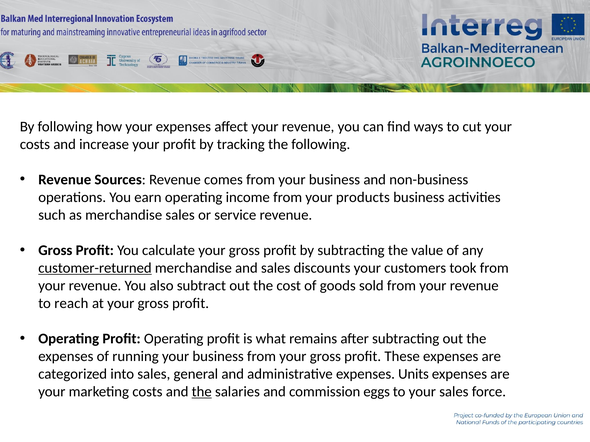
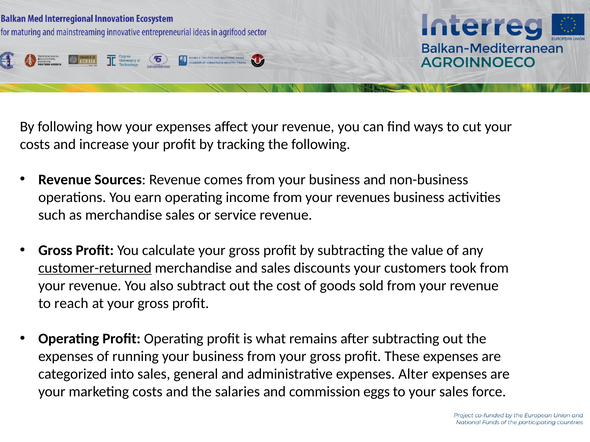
products: products -> revenues
Units: Units -> Alter
the at (202, 392) underline: present -> none
